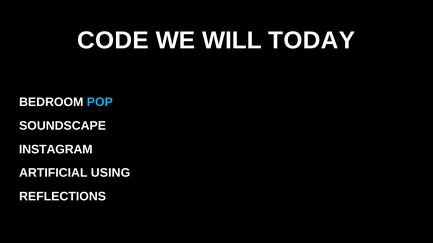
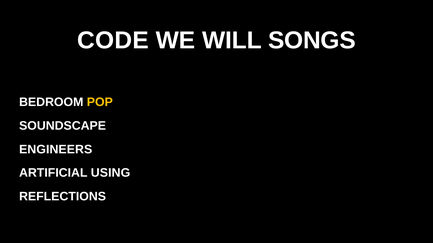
TODAY: TODAY -> SONGS
POP colour: light blue -> yellow
INSTAGRAM: INSTAGRAM -> ENGINEERS
